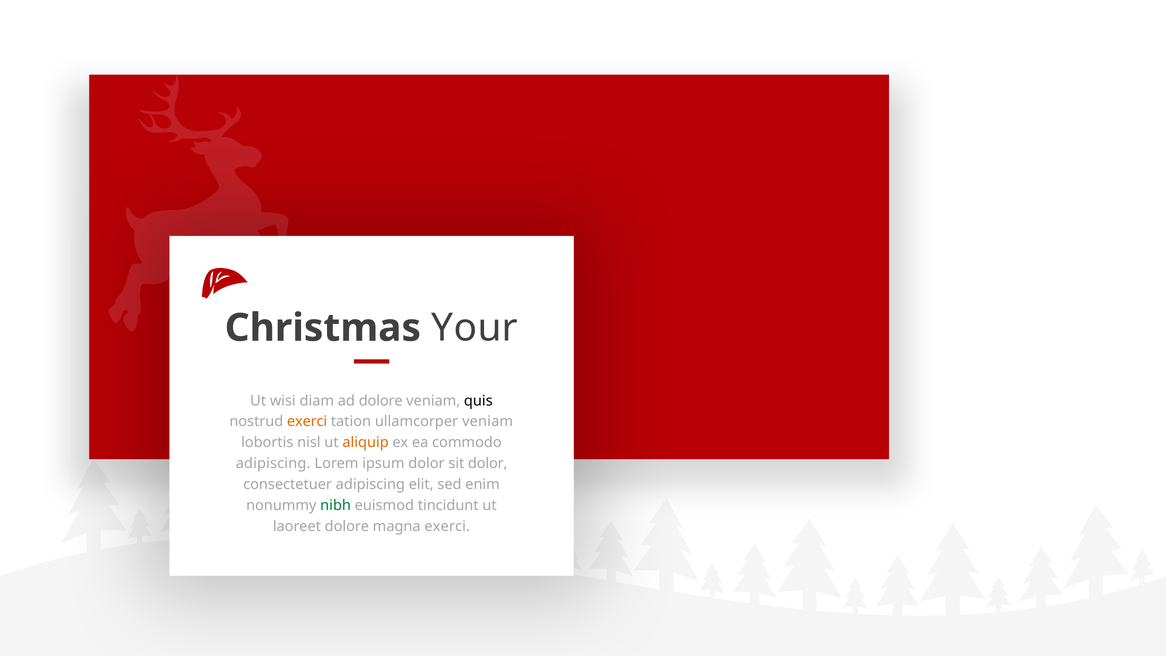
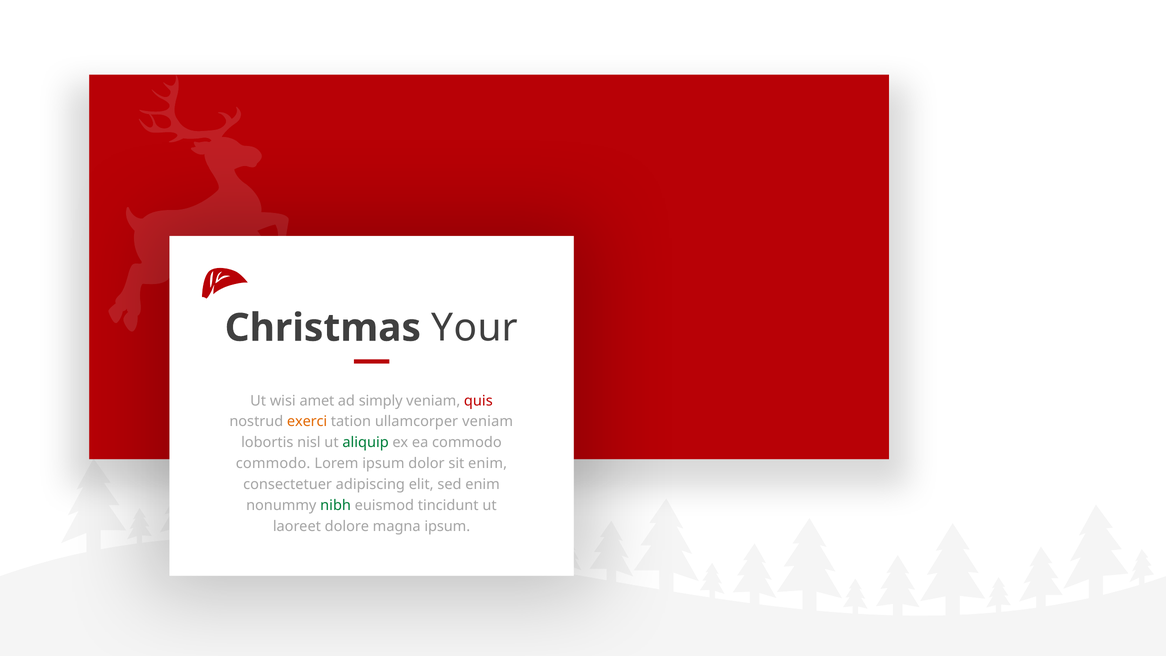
diam: diam -> amet
ad dolore: dolore -> simply
quis colour: black -> red
aliquip colour: orange -> green
adipiscing at (273, 464): adipiscing -> commodo
sit dolor: dolor -> enim
magna exerci: exerci -> ipsum
